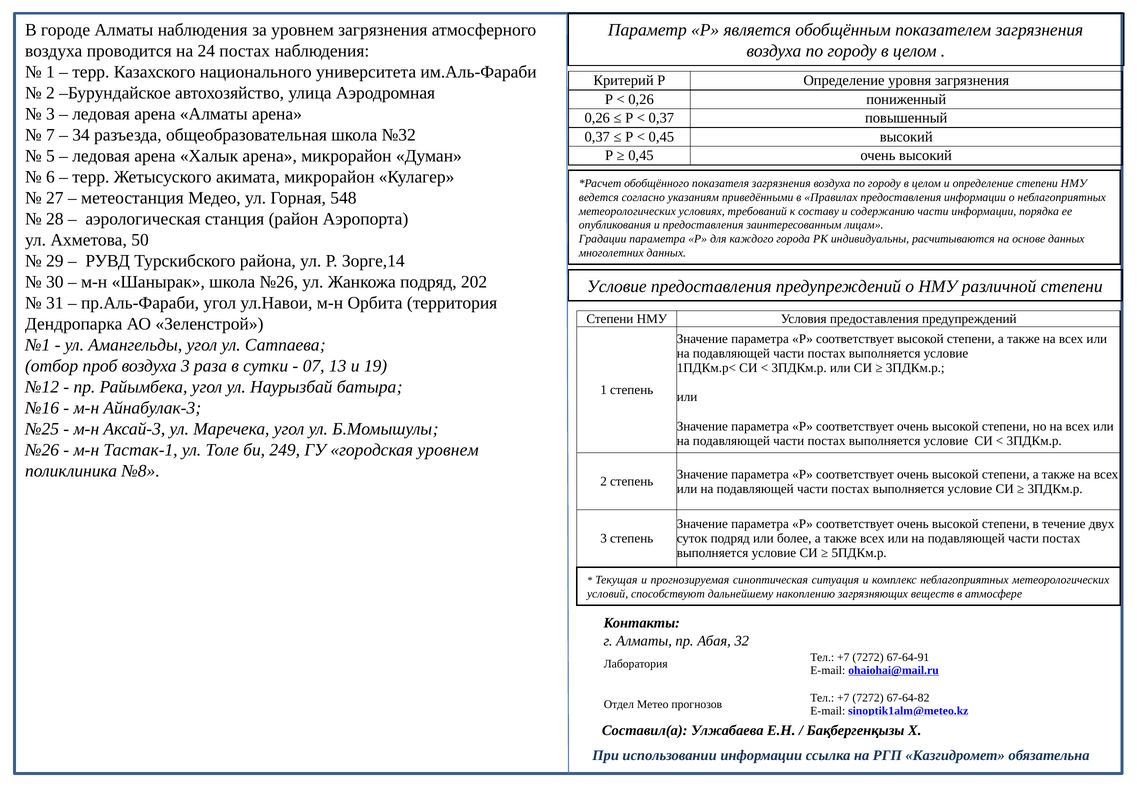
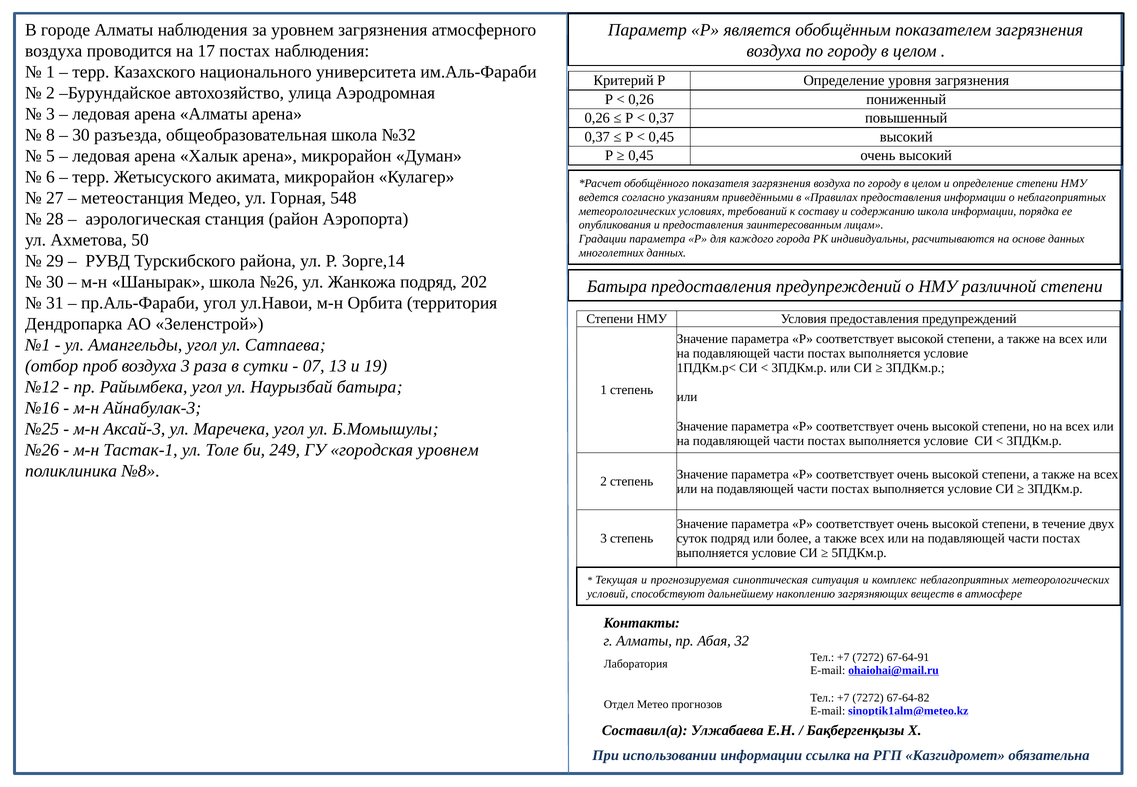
24: 24 -> 17
7: 7 -> 8
34 at (81, 135): 34 -> 30
содержанию части: части -> школа
Условие at (617, 286): Условие -> Батыра
